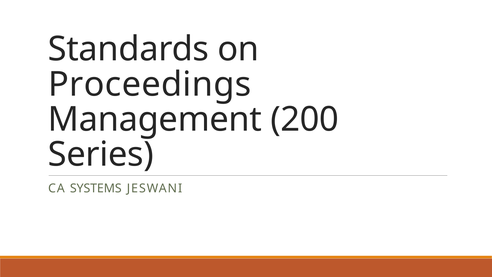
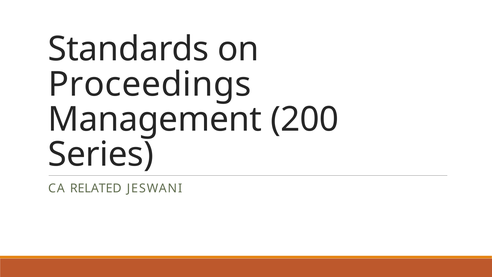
SYSTEMS: SYSTEMS -> RELATED
